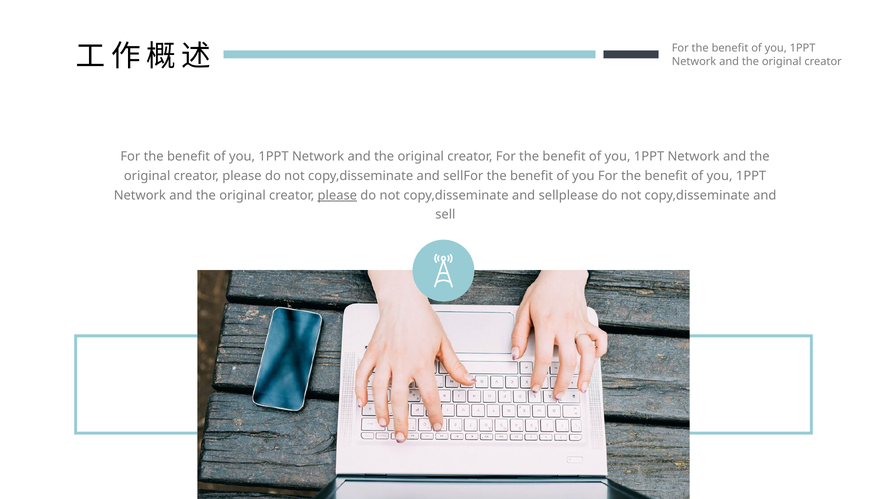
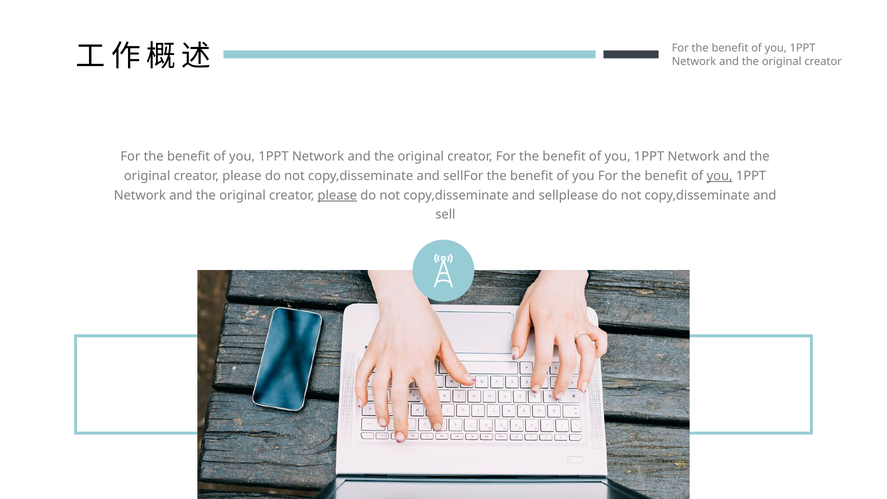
you at (720, 176) underline: none -> present
